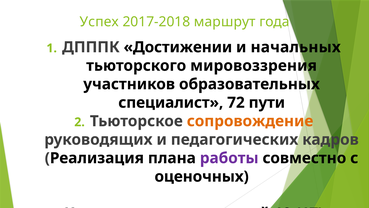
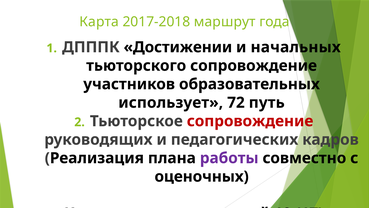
Успех: Успех -> Карта
тьюторского мировоззрения: мировоззрения -> сопровождение
специалист: специалист -> использует
пути: пути -> путь
сопровождение at (250, 121) colour: orange -> red
